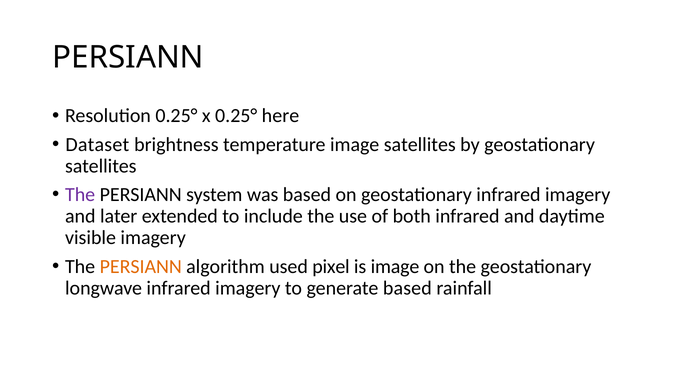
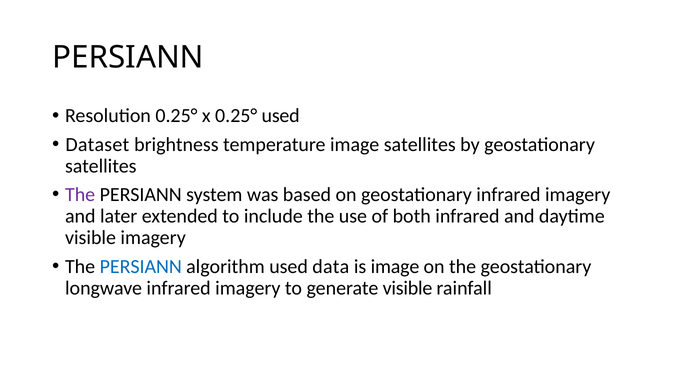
0.25° here: here -> used
PERSIANN at (141, 267) colour: orange -> blue
pixel: pixel -> data
generate based: based -> visible
